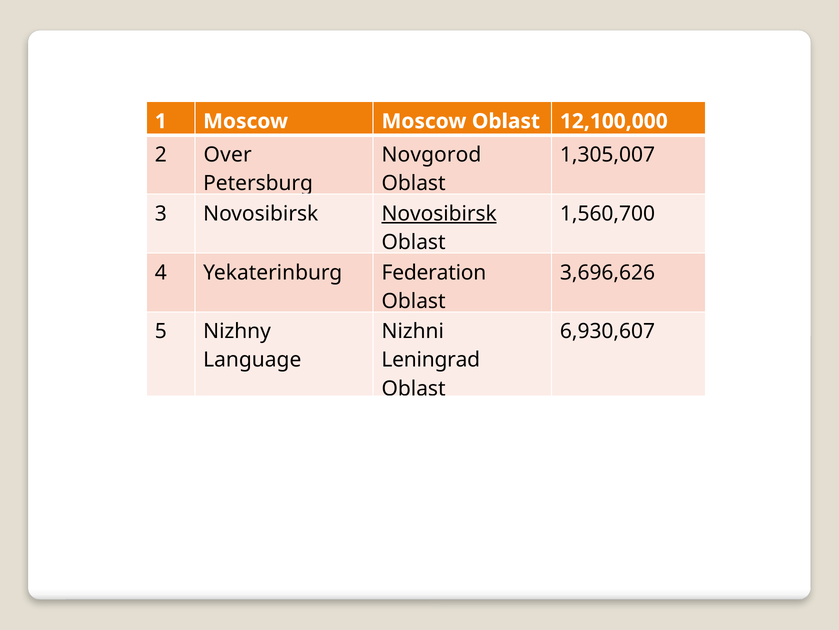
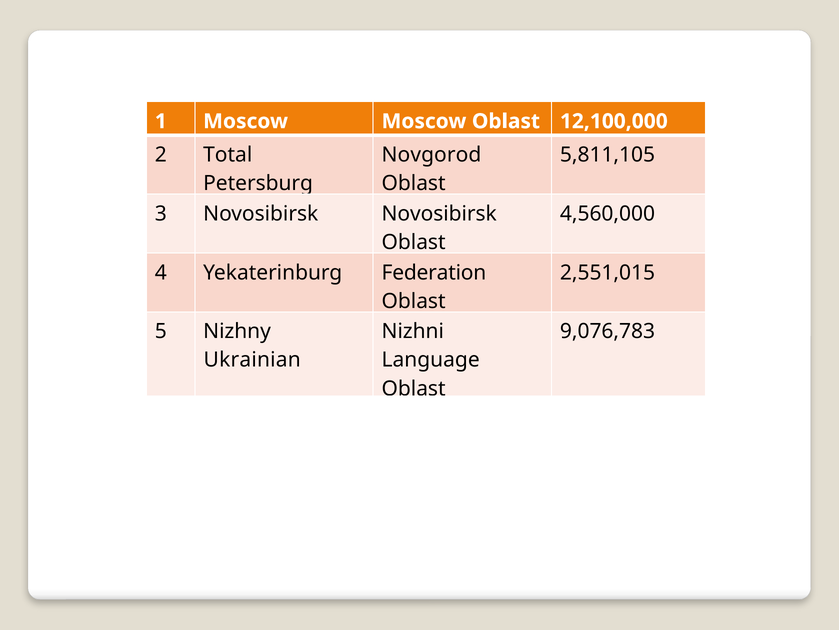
Over: Over -> Total
1,305,007: 1,305,007 -> 5,811,105
Novosibirsk at (439, 214) underline: present -> none
1,560,700: 1,560,700 -> 4,560,000
3,696,626: 3,696,626 -> 2,551,015
6,930,607: 6,930,607 -> 9,076,783
Language: Language -> Ukrainian
Leningrad: Leningrad -> Language
